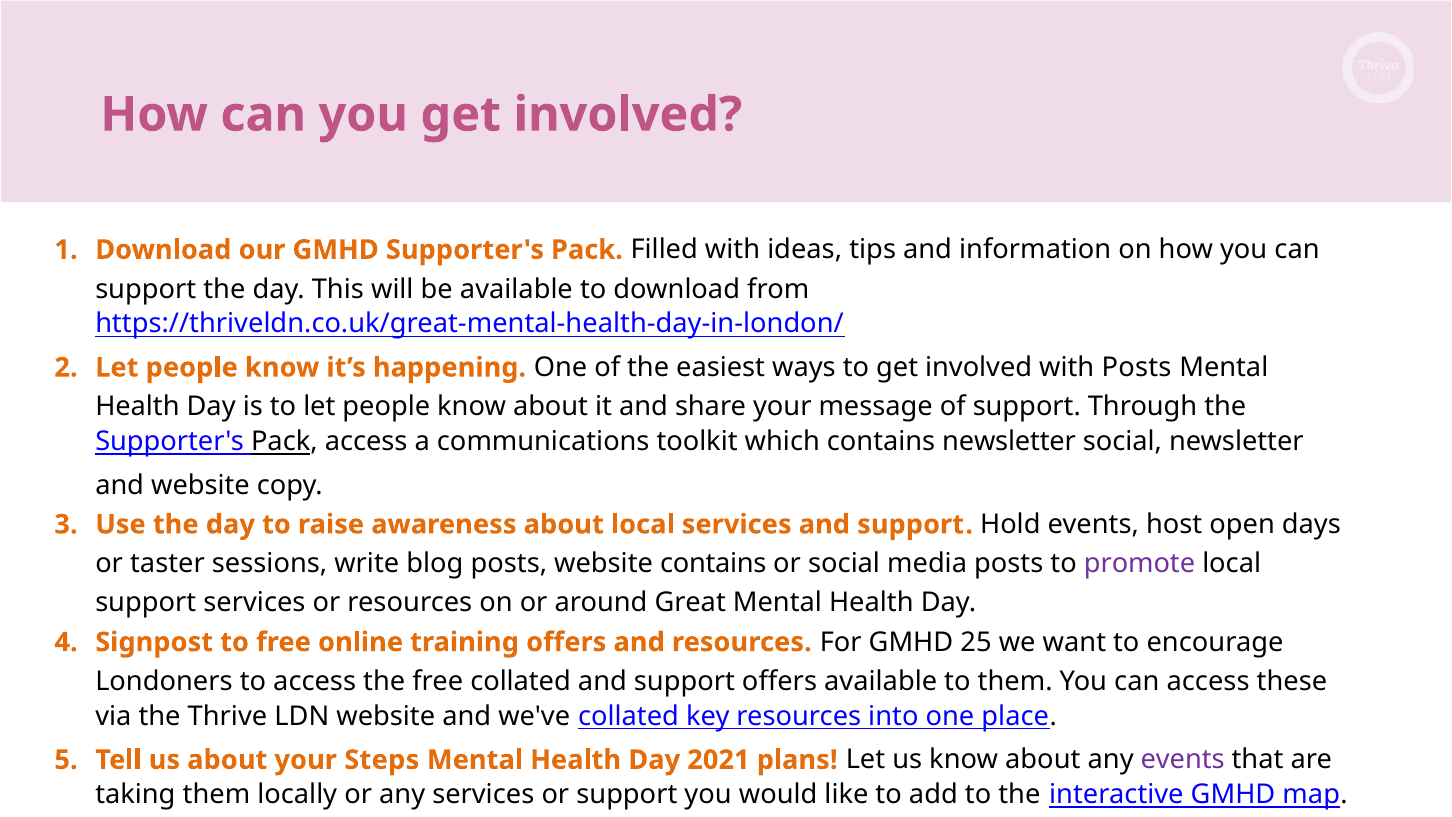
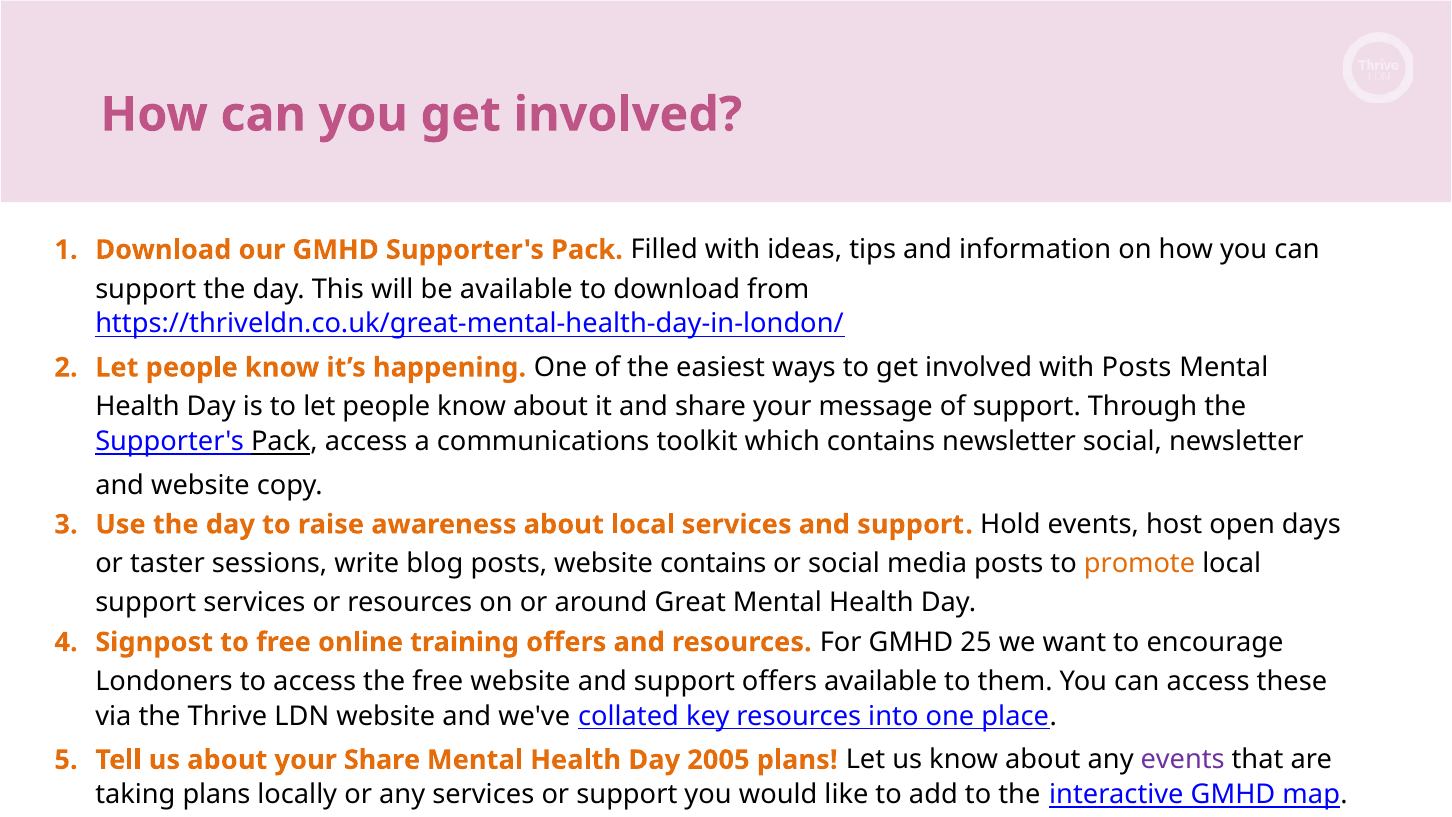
promote colour: purple -> orange
free collated: collated -> website
your Steps: Steps -> Share
2021: 2021 -> 2005
taking them: them -> plans
